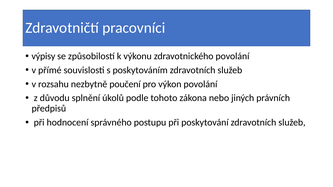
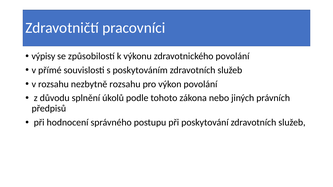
nezbytně poučení: poučení -> rozsahu
